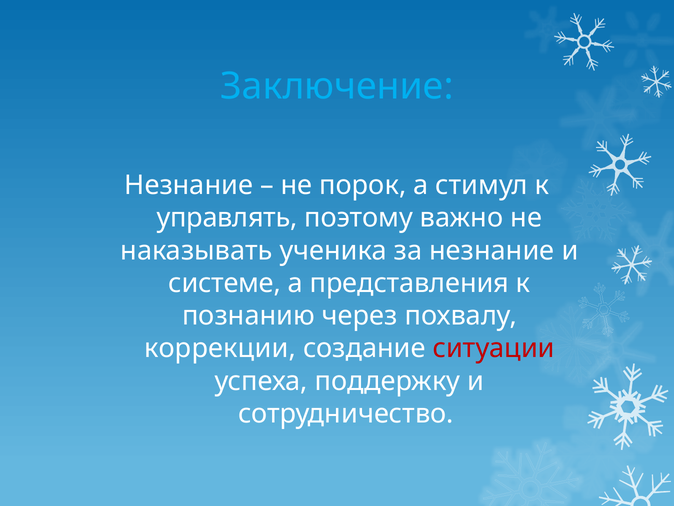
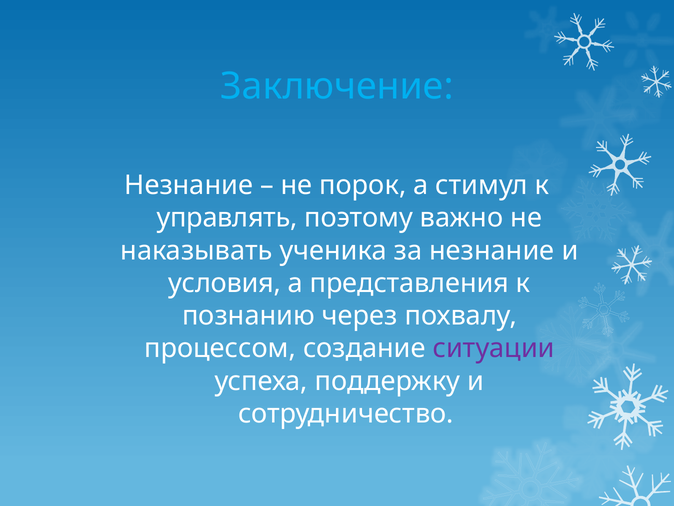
системе: системе -> условия
коррекции: коррекции -> процессом
ситуации colour: red -> purple
